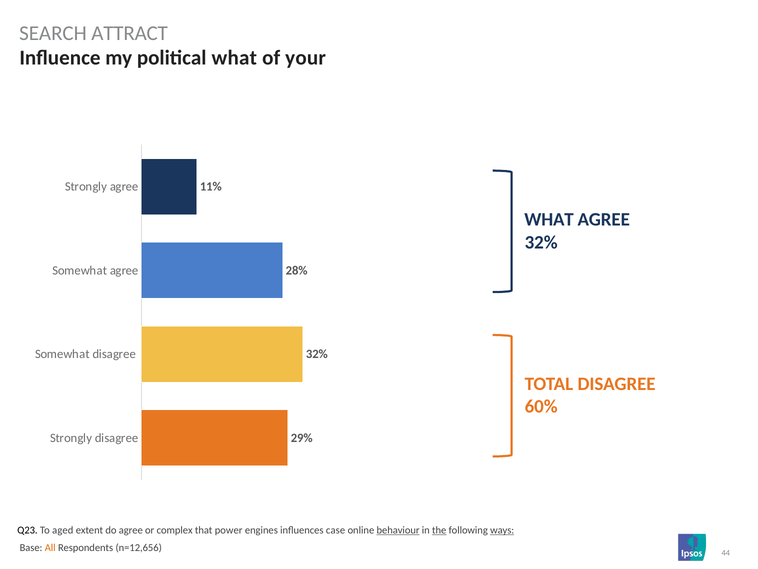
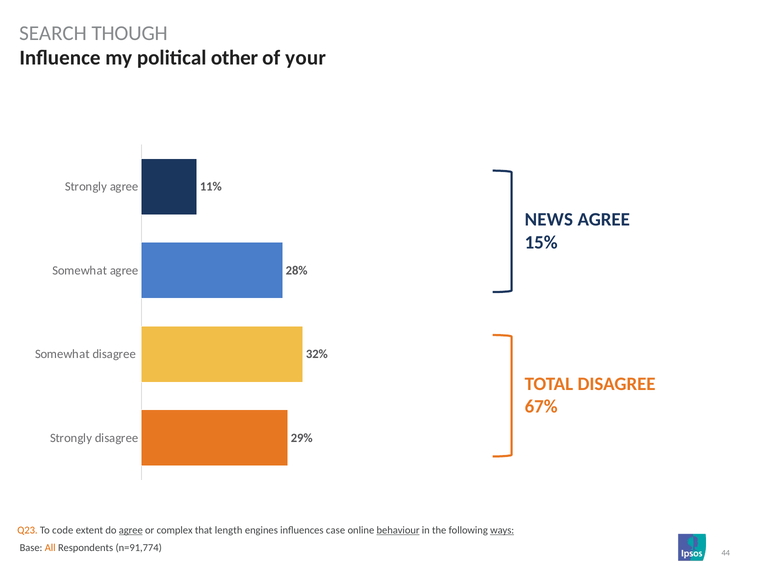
ATTRACT: ATTRACT -> THOUGH
political what: what -> other
WHAT at (549, 219): WHAT -> NEWS
32% at (541, 242): 32% -> 15%
60%: 60% -> 67%
Q23 colour: black -> orange
aged: aged -> code
agree at (131, 530) underline: none -> present
power: power -> length
the underline: present -> none
n=12,656: n=12,656 -> n=91,774
